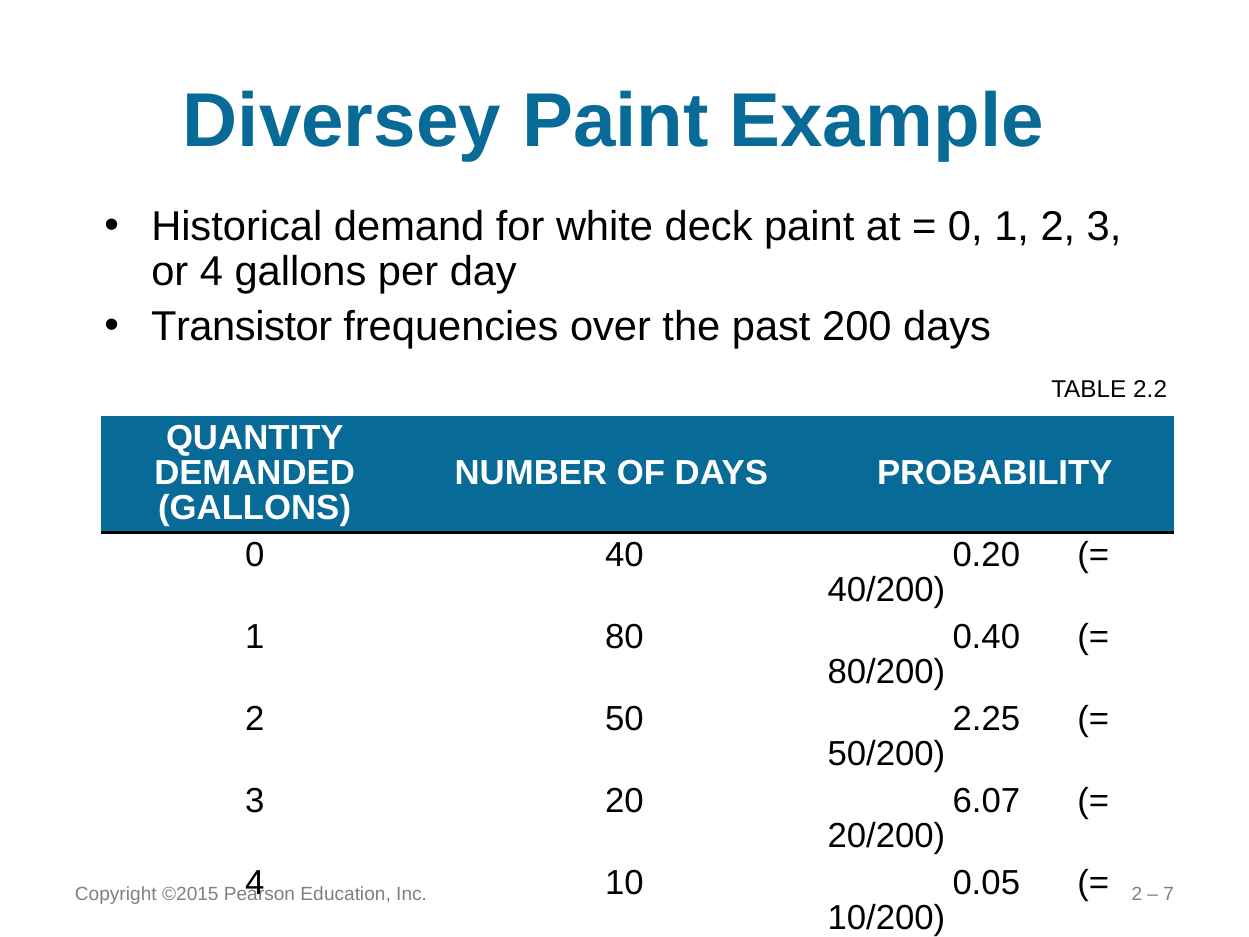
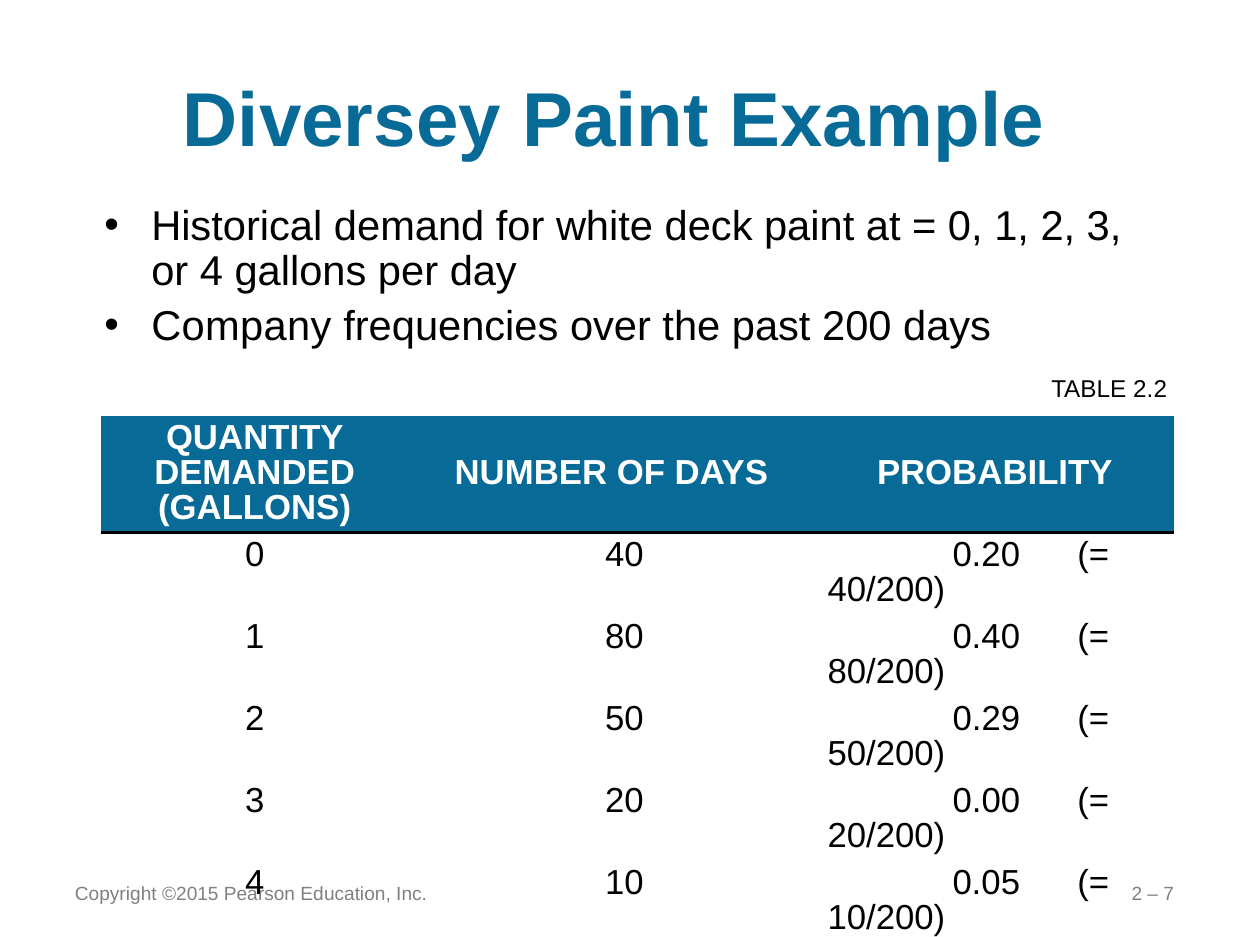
Transistor: Transistor -> Company
2.25: 2.25 -> 0.29
6.07: 6.07 -> 0.00
